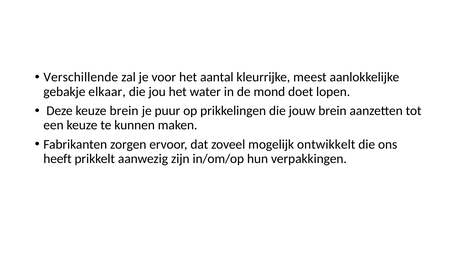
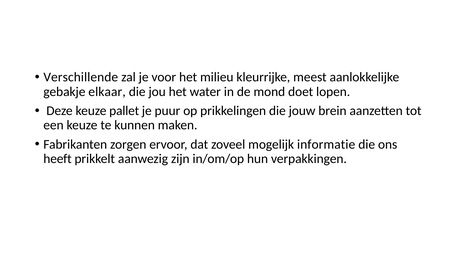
aantal: aantal -> milieu
keuze brein: brein -> pallet
ontwikkelt: ontwikkelt -> informatie
